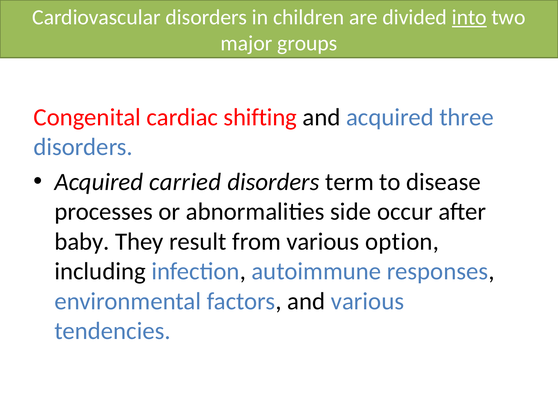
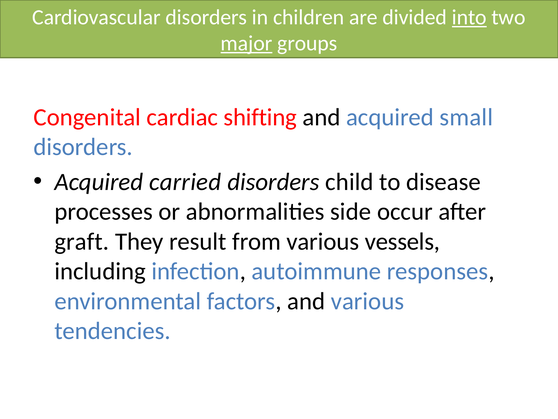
major underline: none -> present
three: three -> small
term: term -> child
baby: baby -> graft
option: option -> vessels
